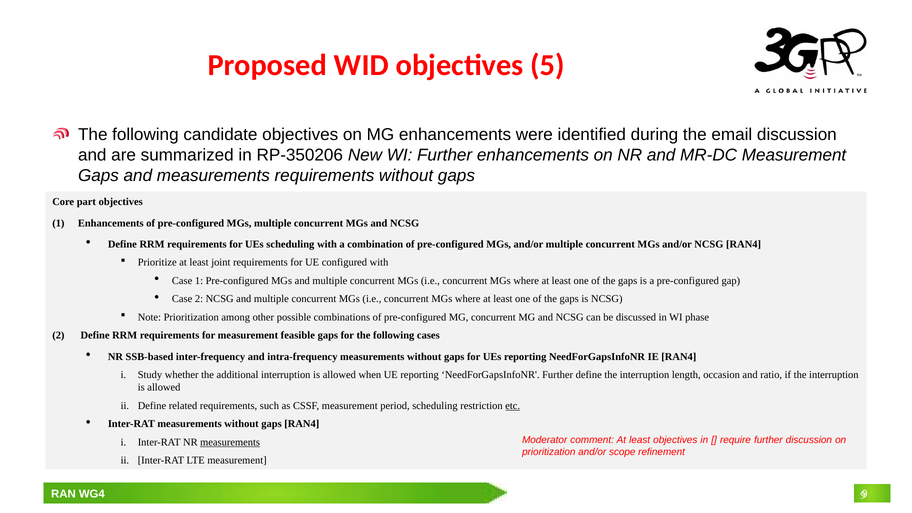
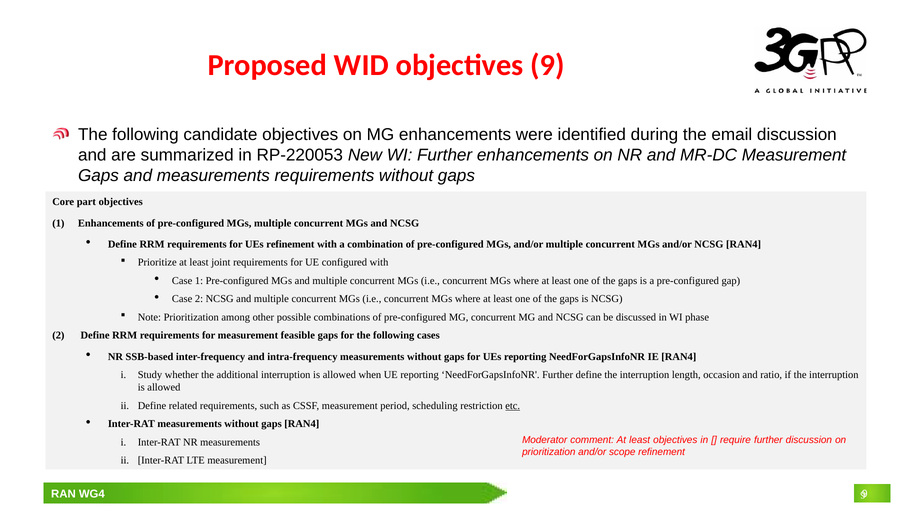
objectives 5: 5 -> 9
RP-350206: RP-350206 -> RP-220053
UEs scheduling: scheduling -> refinement
measurements at (230, 442) underline: present -> none
